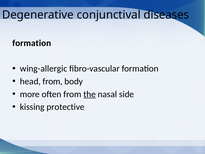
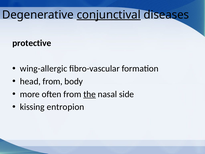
conjunctival underline: none -> present
formation at (32, 43): formation -> protective
protective: protective -> entropion
